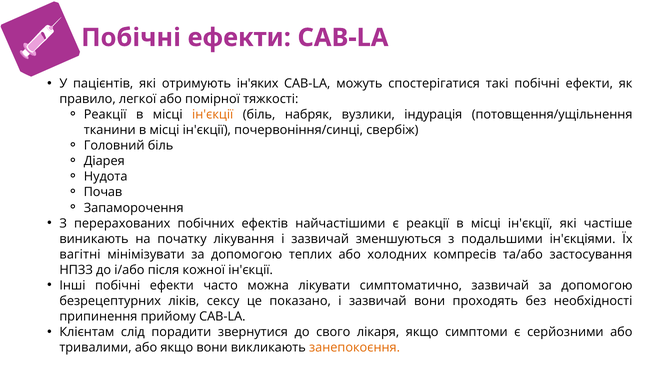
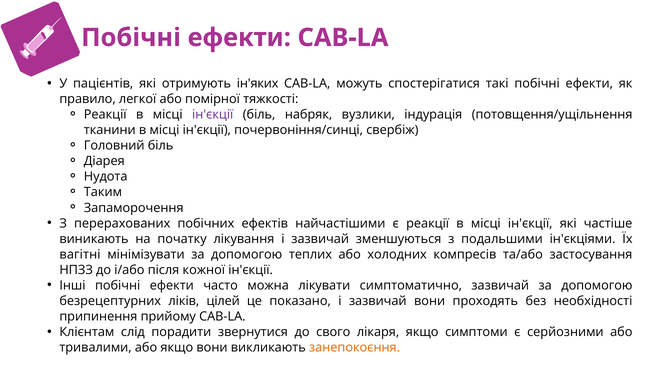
ін'єкції at (213, 114) colour: orange -> purple
Почав: Почав -> Таким
сексу: сексу -> цілей
